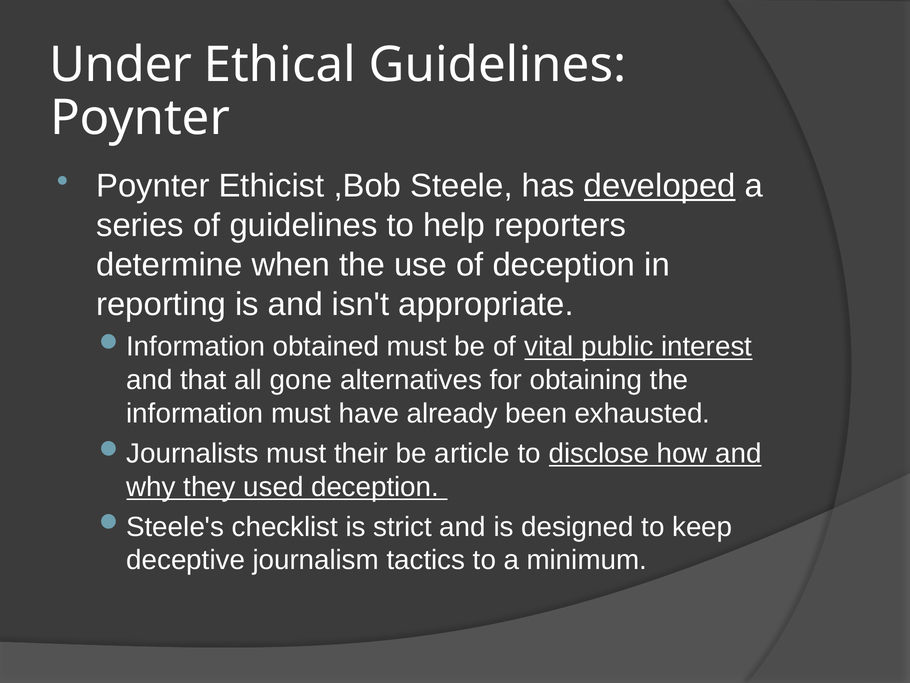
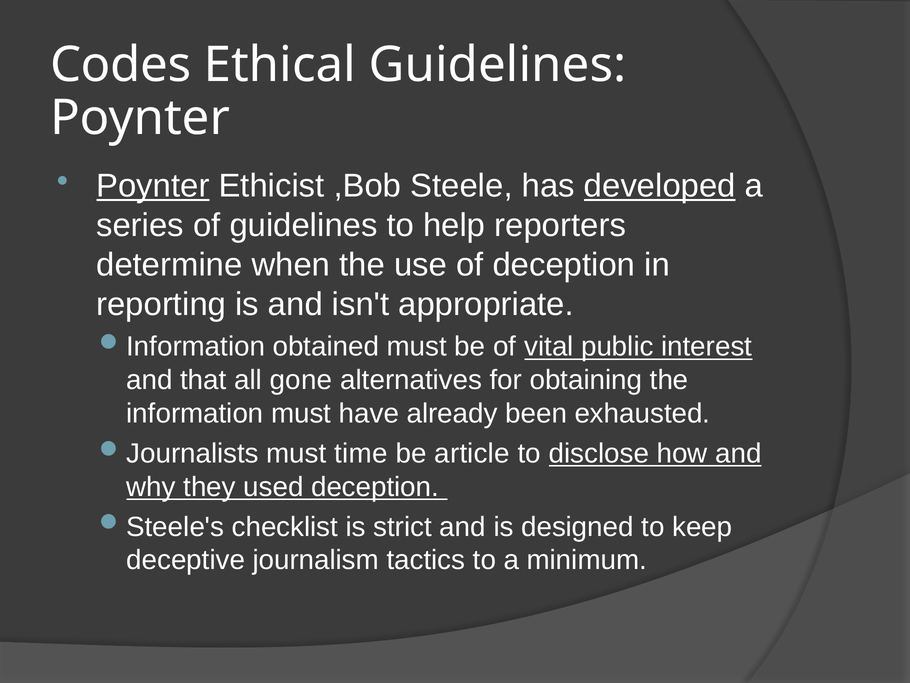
Under: Under -> Codes
Poynter at (153, 186) underline: none -> present
their: their -> time
